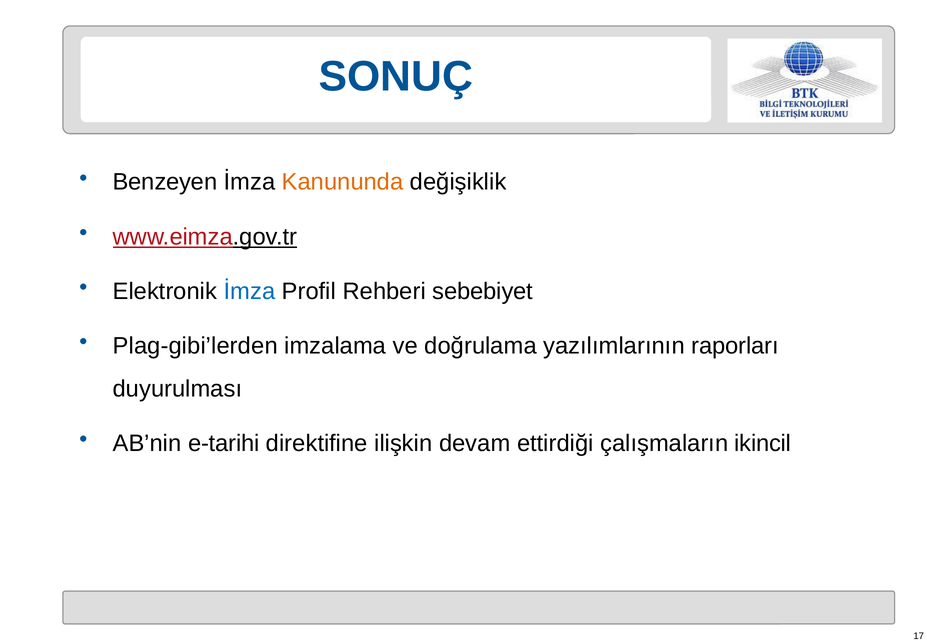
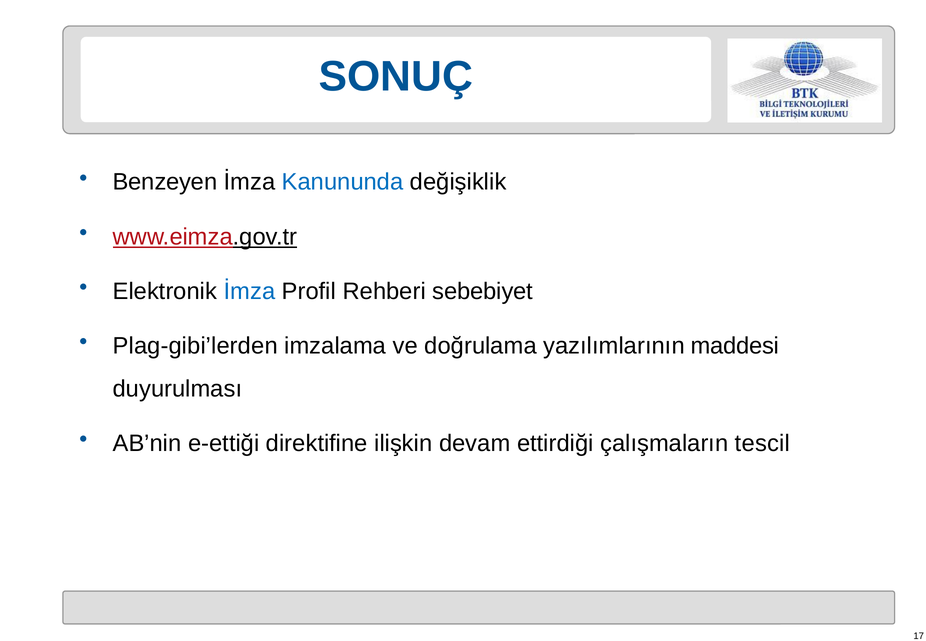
Kanununda colour: orange -> blue
raporları: raporları -> maddesi
e-tarihi: e-tarihi -> e-ettiği
ikincil: ikincil -> tescil
